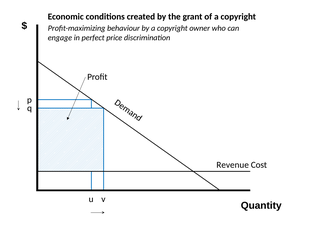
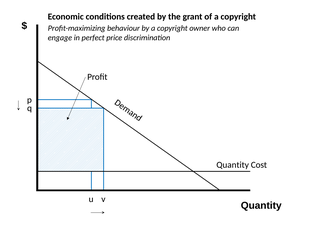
Revenue at (233, 165): Revenue -> Quantity
